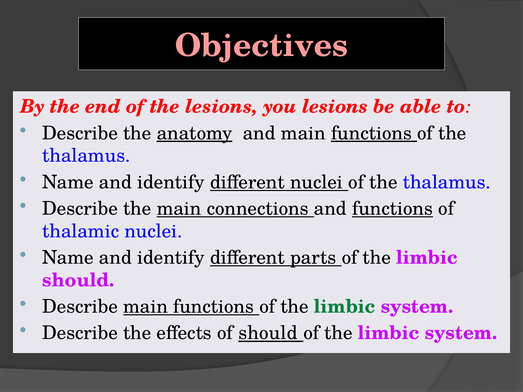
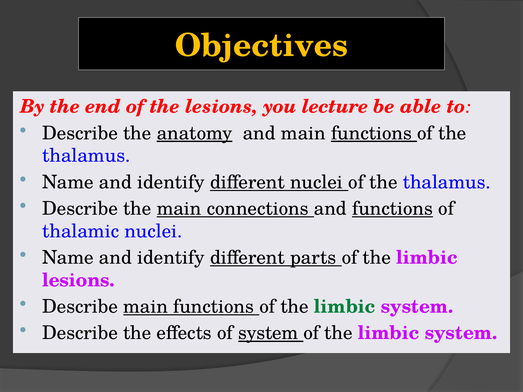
Objectives colour: pink -> yellow
you lesions: lesions -> lecture
should at (78, 280): should -> lesions
of should: should -> system
